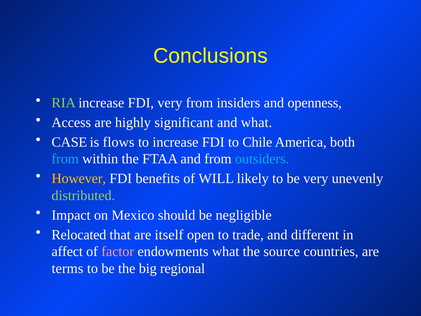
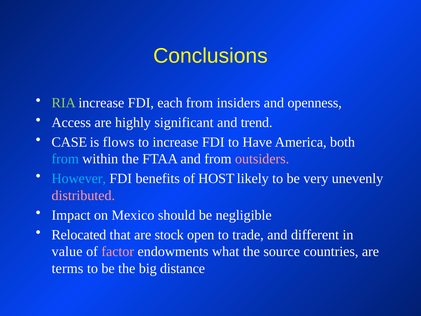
FDI very: very -> each
and what: what -> trend
Chile: Chile -> Have
outsiders colour: light blue -> pink
However colour: yellow -> light blue
WILL: WILL -> HOST
distributed colour: light green -> pink
itself: itself -> stock
affect: affect -> value
regional: regional -> distance
